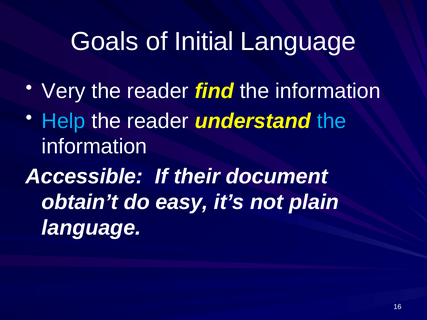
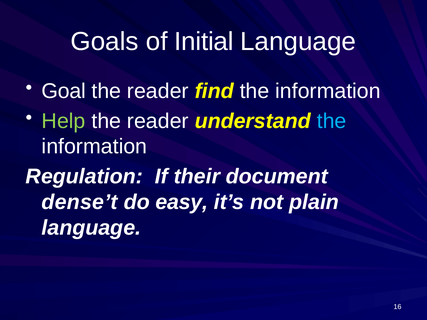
Very: Very -> Goal
Help colour: light blue -> light green
Accessible: Accessible -> Regulation
obtain’t: obtain’t -> dense’t
